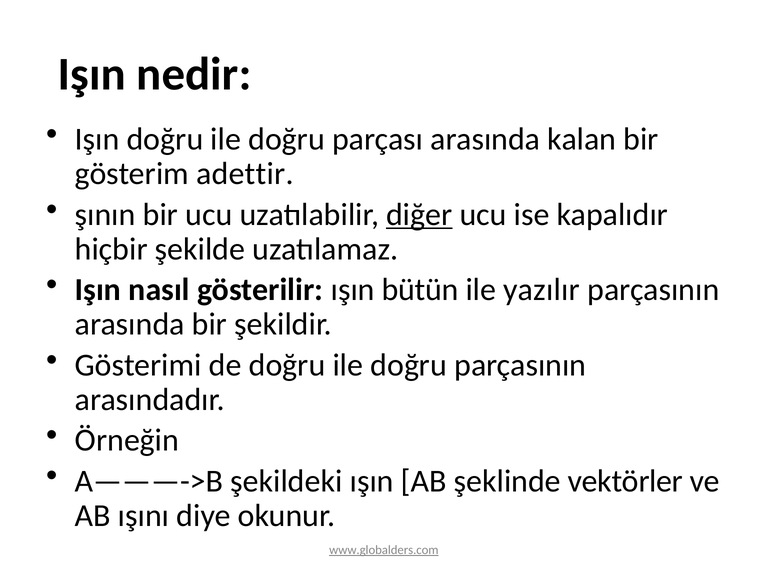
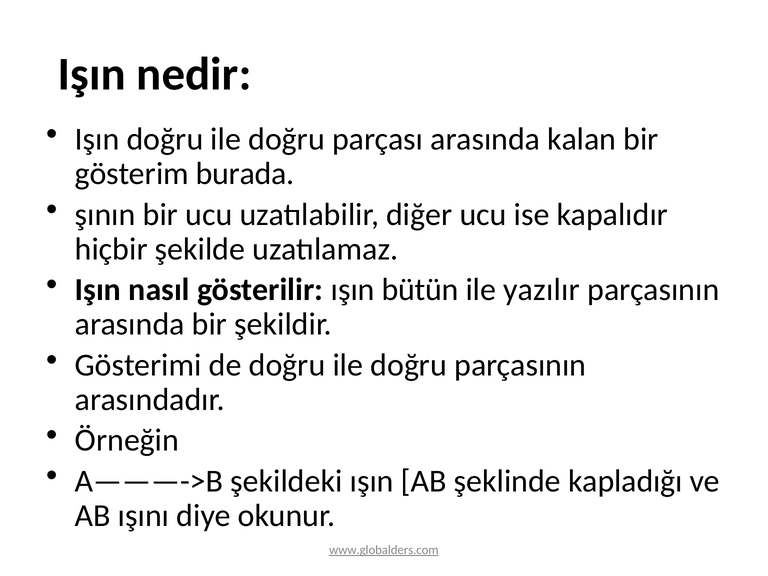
adettir: adettir -> burada
diğer underline: present -> none
vektörler: vektörler -> kapladığı
